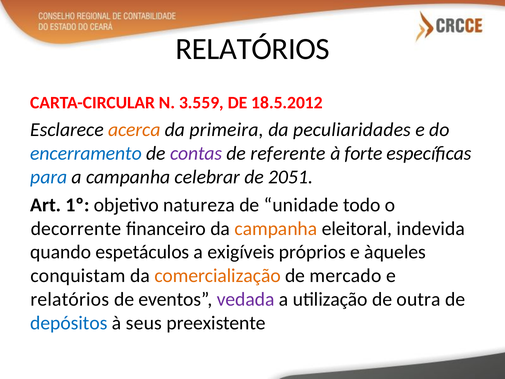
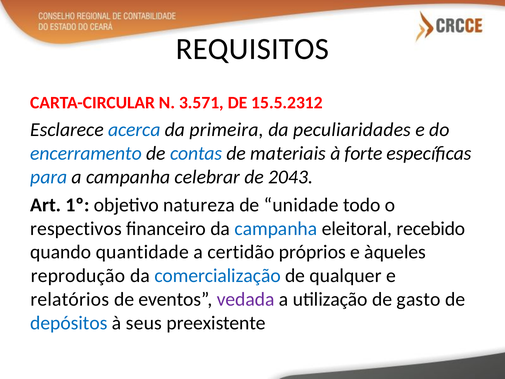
RELATÓRIOS at (253, 49): RELATÓRIOS -> REQUISITOS
3.559: 3.559 -> 3.571
18.5.2012: 18.5.2012 -> 15.5.2312
acerca colour: orange -> blue
contas colour: purple -> blue
referente: referente -> materiais
2051: 2051 -> 2043
decorrente: decorrente -> respectivos
campanha at (276, 228) colour: orange -> blue
indevida: indevida -> recebido
espetáculos: espetáculos -> quantidade
exigíveis: exigíveis -> certidão
conquistam: conquistam -> reprodução
comercialização colour: orange -> blue
mercado: mercado -> qualquer
outra: outra -> gasto
